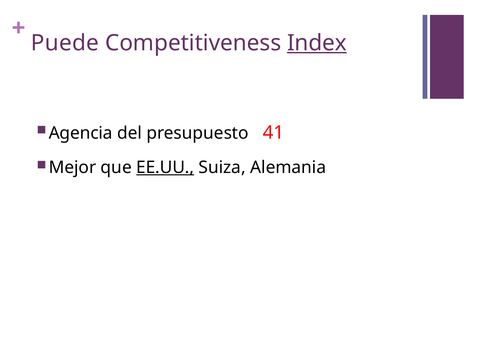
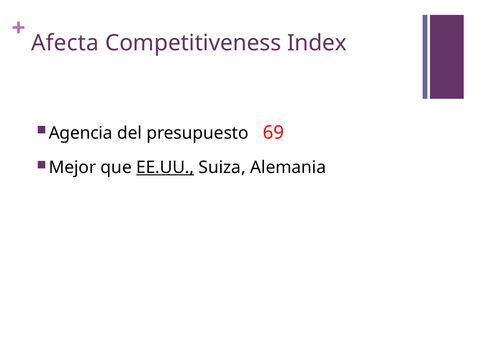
Puede: Puede -> Afecta
Index underline: present -> none
41: 41 -> 69
